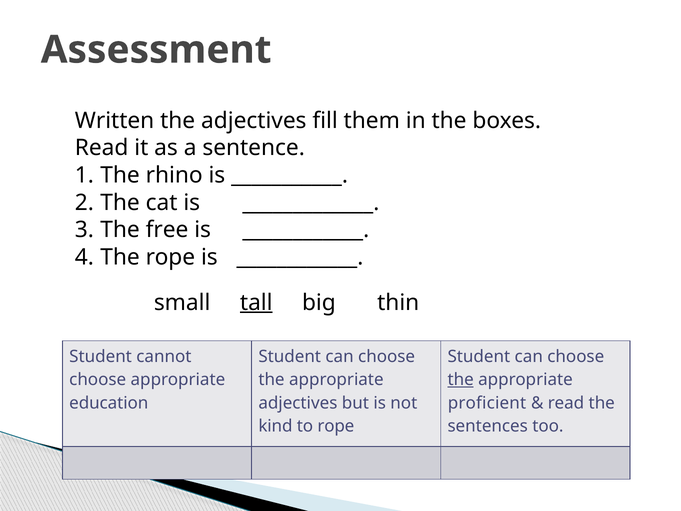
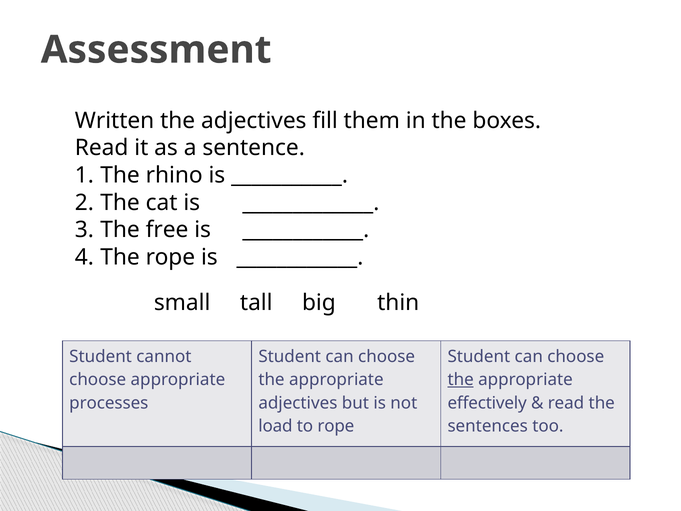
tall underline: present -> none
education: education -> processes
proficient: proficient -> effectively
kind: kind -> load
